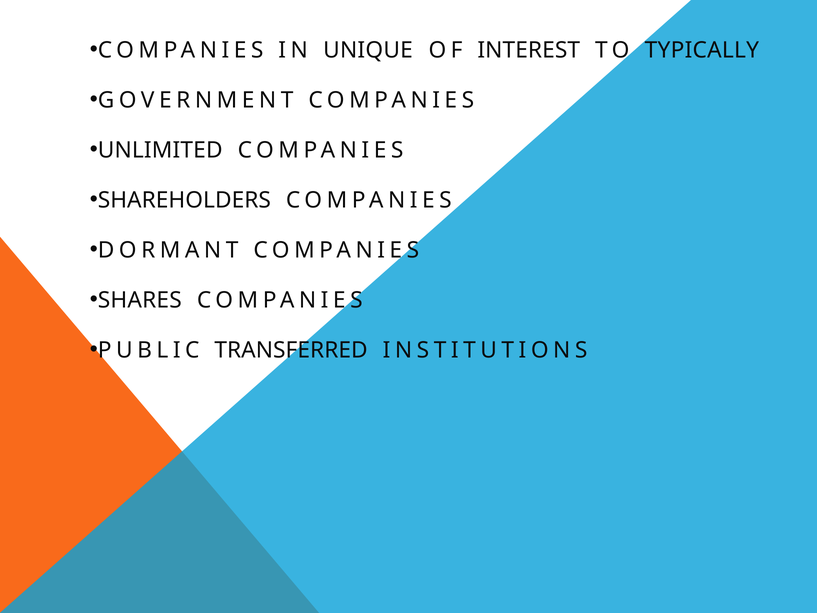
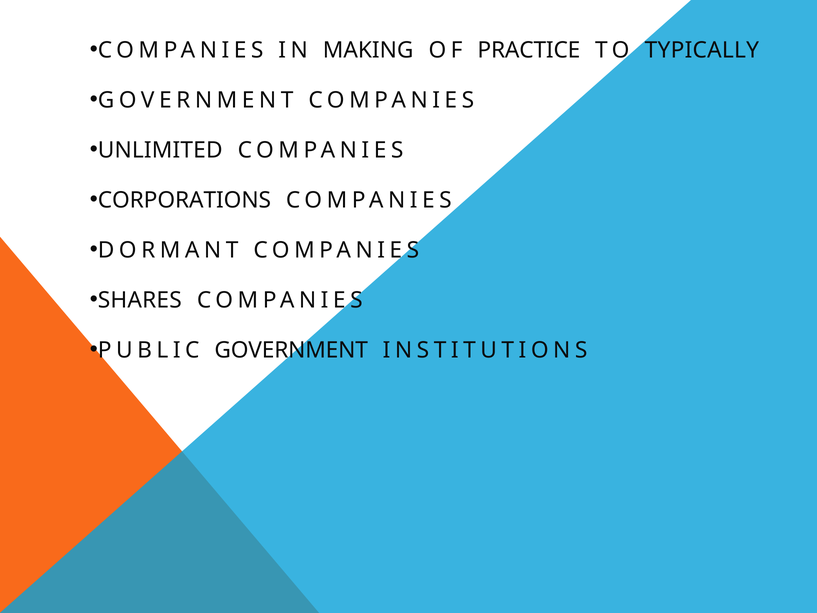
UNIQUE: UNIQUE -> MAKING
INTEREST: INTEREST -> PRACTICE
SHAREHOLDERS: SHAREHOLDERS -> CORPORATIONS
PUBLIC TRANSFERRED: TRANSFERRED -> GOVERNMENT
